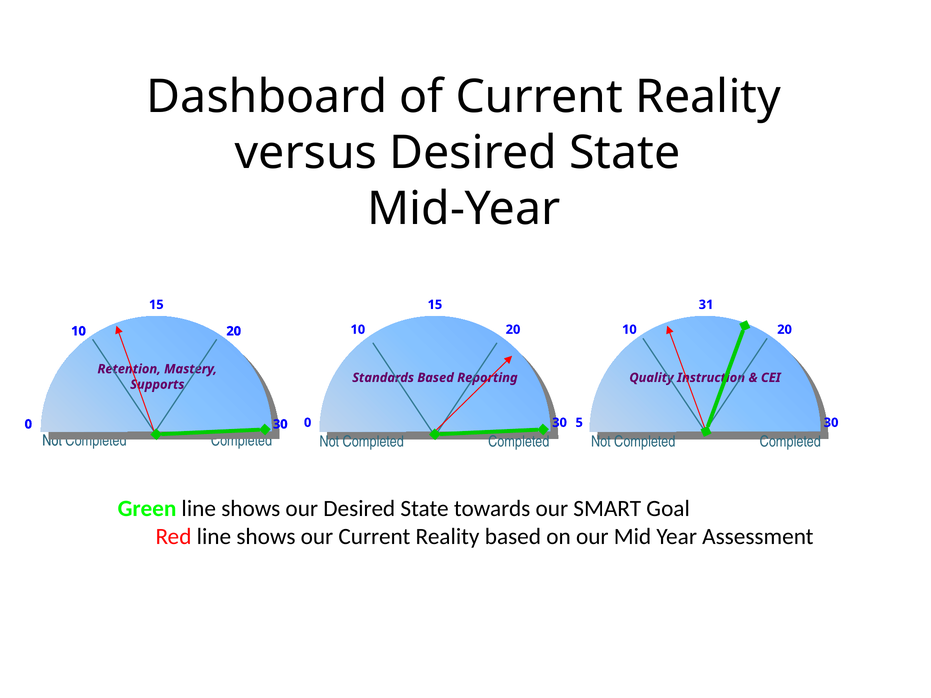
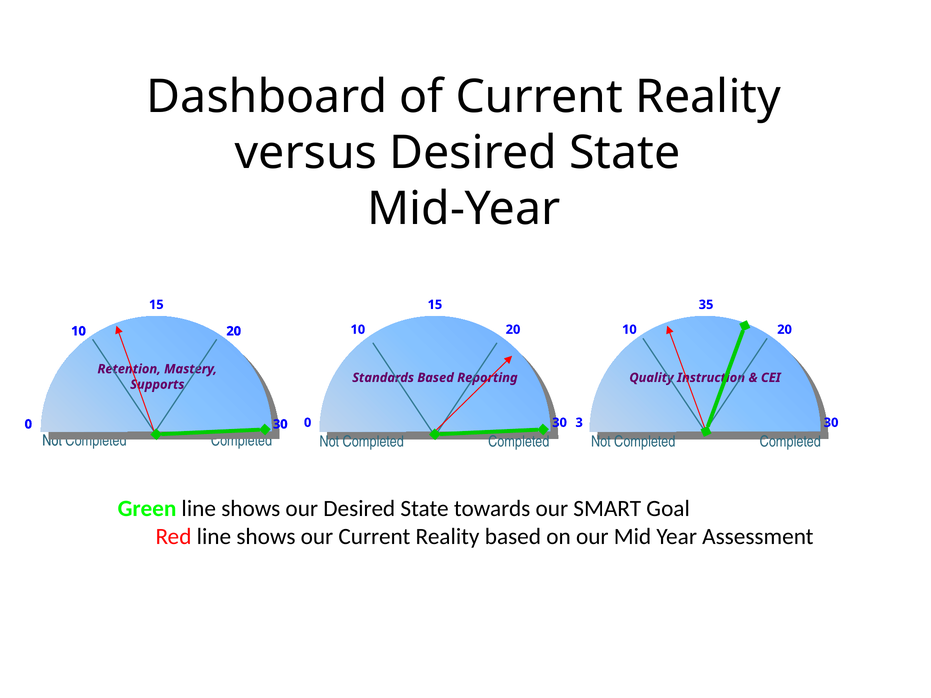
31: 31 -> 35
5: 5 -> 3
